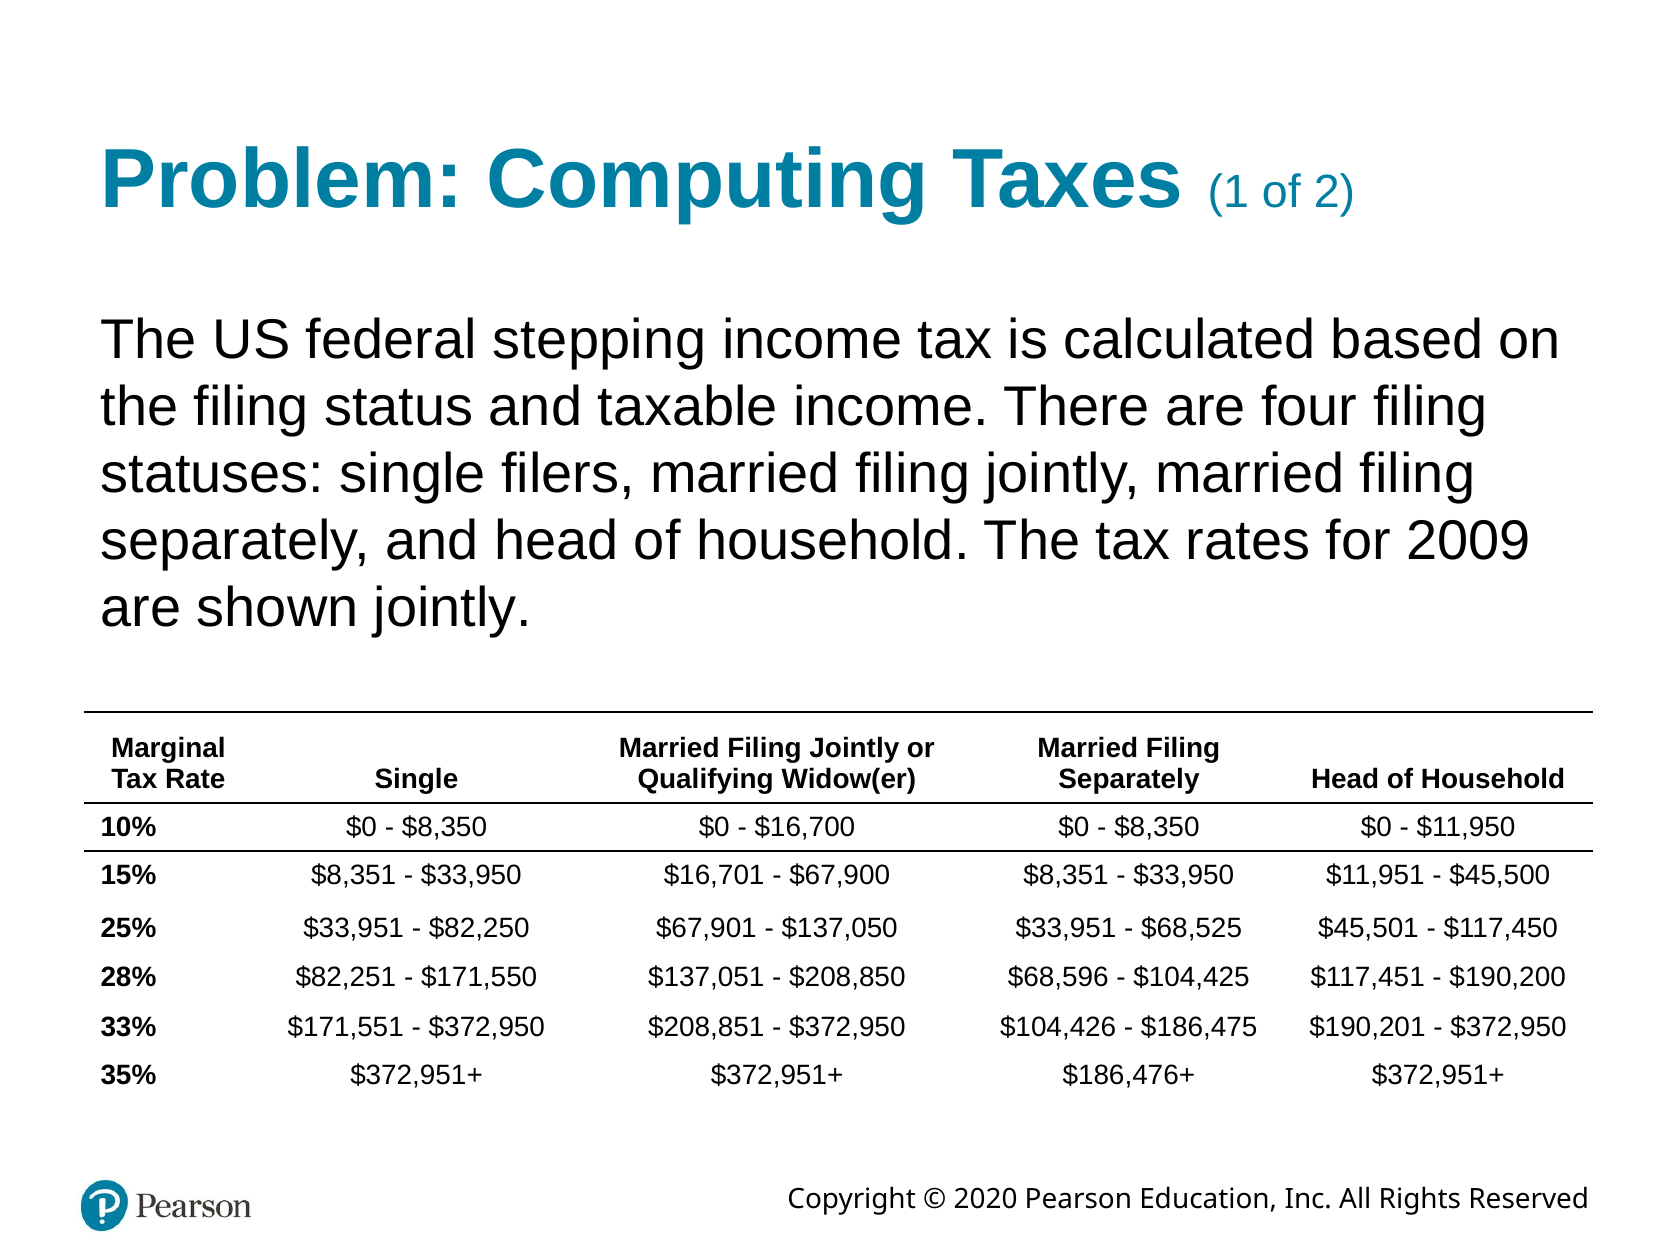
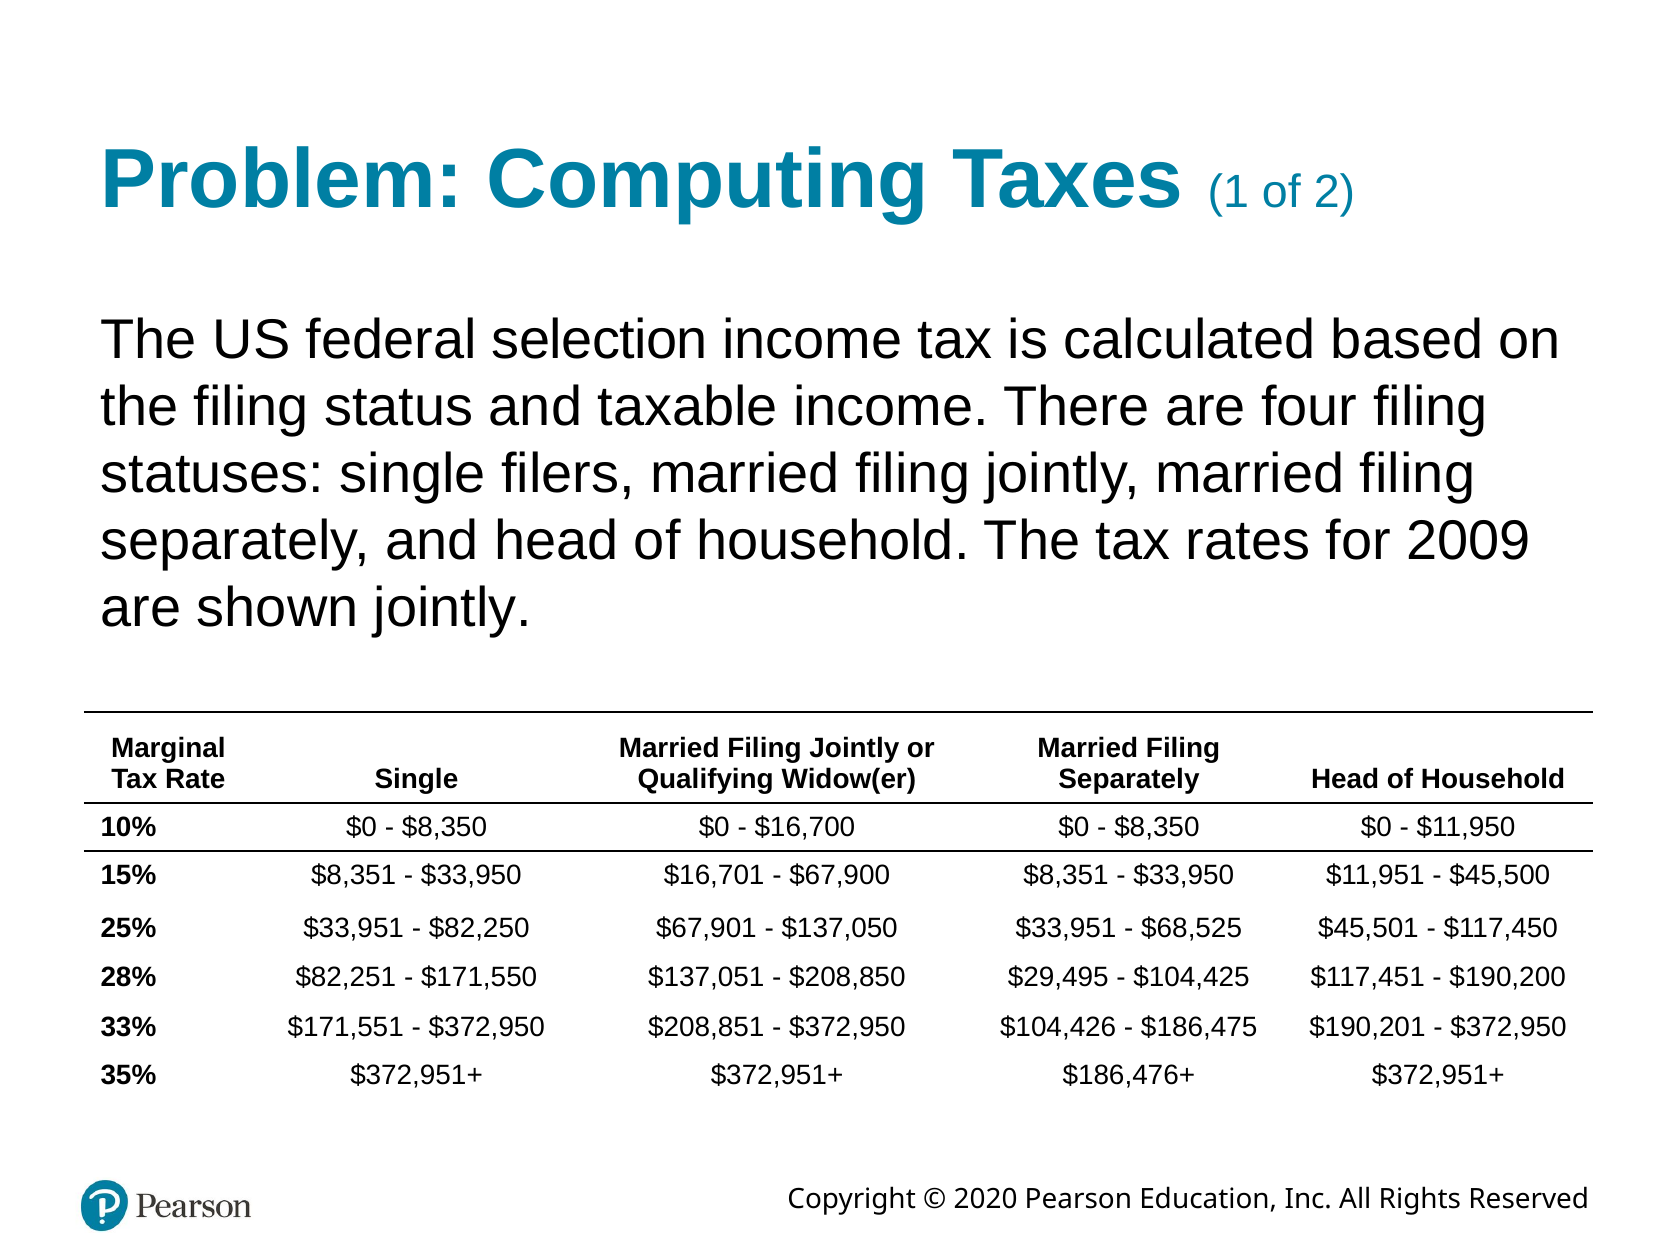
stepping: stepping -> selection
$68,596: $68,596 -> $29,495
